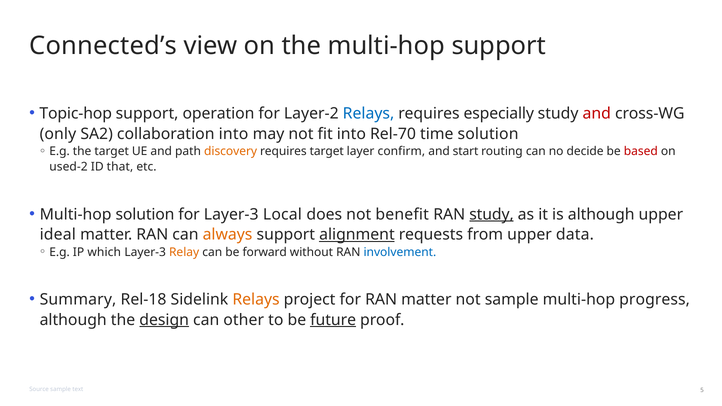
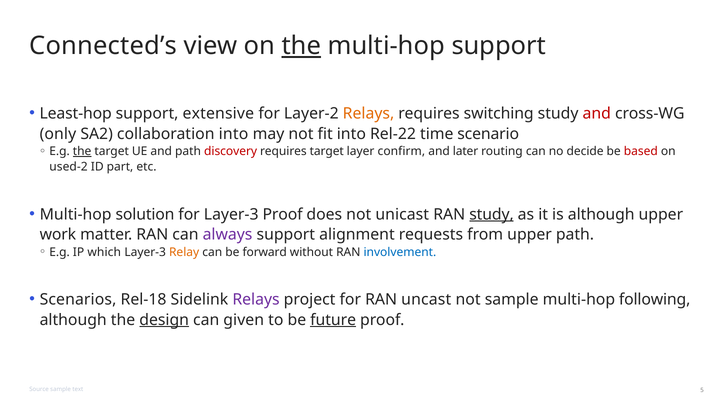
the at (301, 46) underline: none -> present
Topic-hop: Topic-hop -> Least-hop
operation: operation -> extensive
Relays at (368, 114) colour: blue -> orange
especially: especially -> switching
Rel-70: Rel-70 -> Rel-22
time solution: solution -> scenario
the at (82, 151) underline: none -> present
discovery colour: orange -> red
start: start -> later
that: that -> part
Layer-3 Local: Local -> Proof
benefit: benefit -> unicast
ideal: ideal -> work
always colour: orange -> purple
alignment underline: present -> none
upper data: data -> path
Summary: Summary -> Scenarios
Relays at (256, 300) colour: orange -> purple
RAN matter: matter -> uncast
progress: progress -> following
other: other -> given
